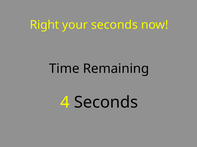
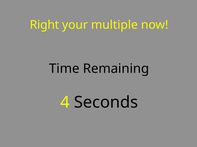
your seconds: seconds -> multiple
